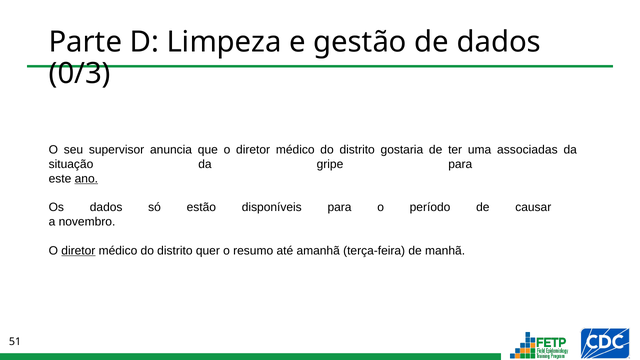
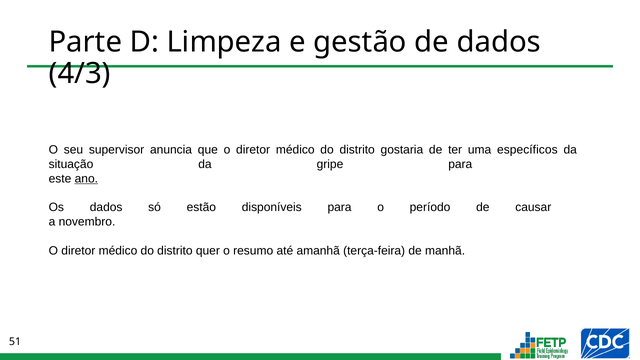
0/3: 0/3 -> 4/3
associadas: associadas -> específicos
diretor at (78, 251) underline: present -> none
